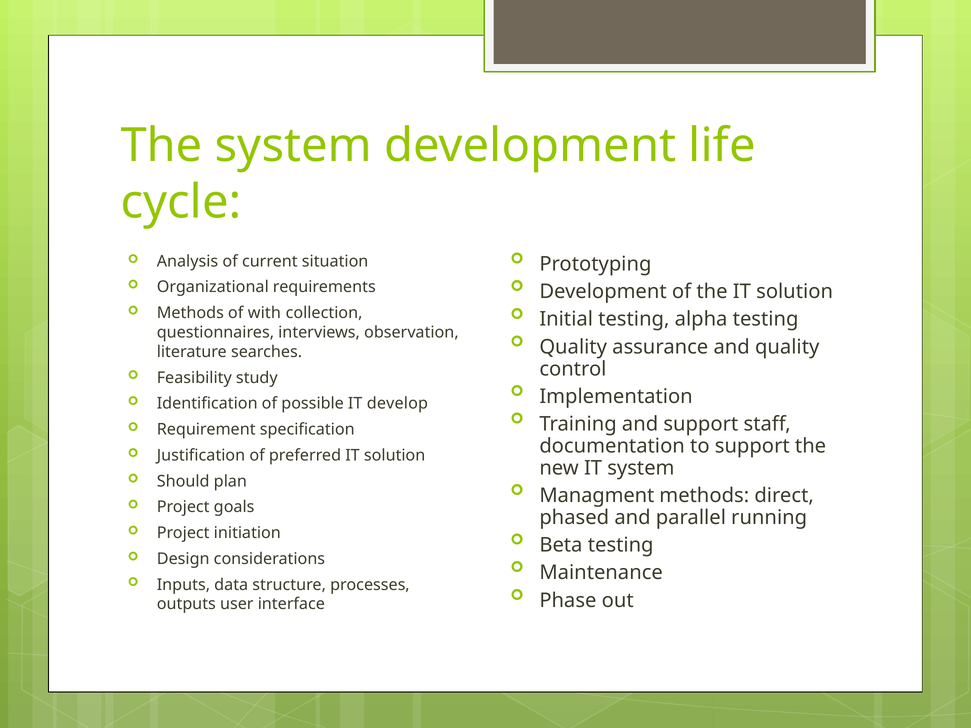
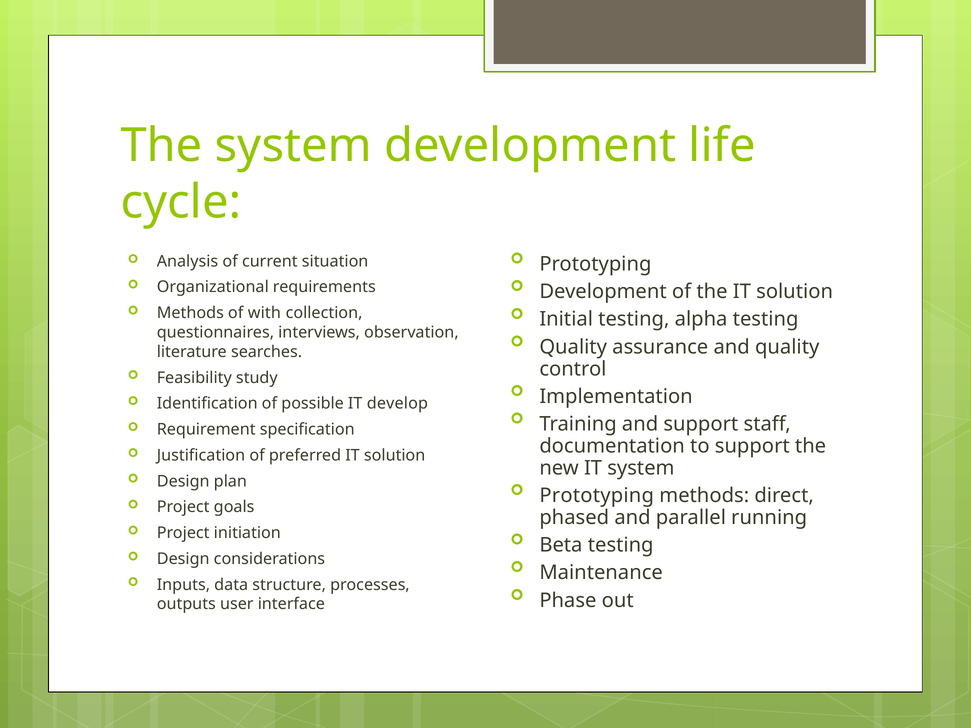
Should at (183, 481): Should -> Design
Managment at (597, 496): Managment -> Prototyping
